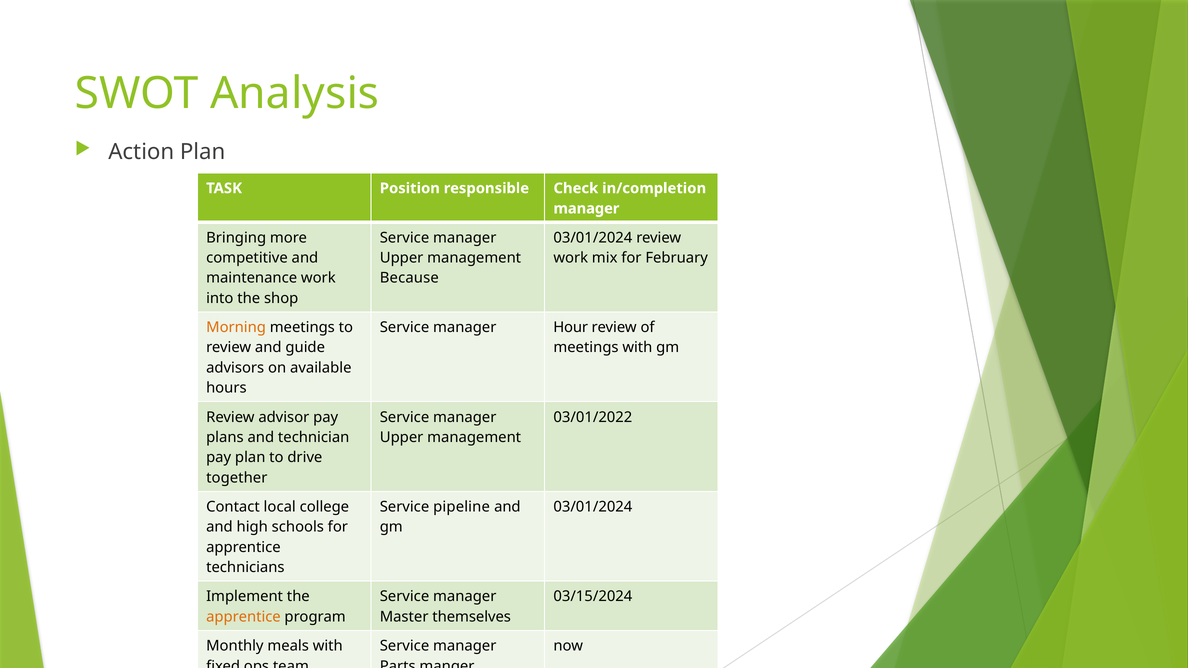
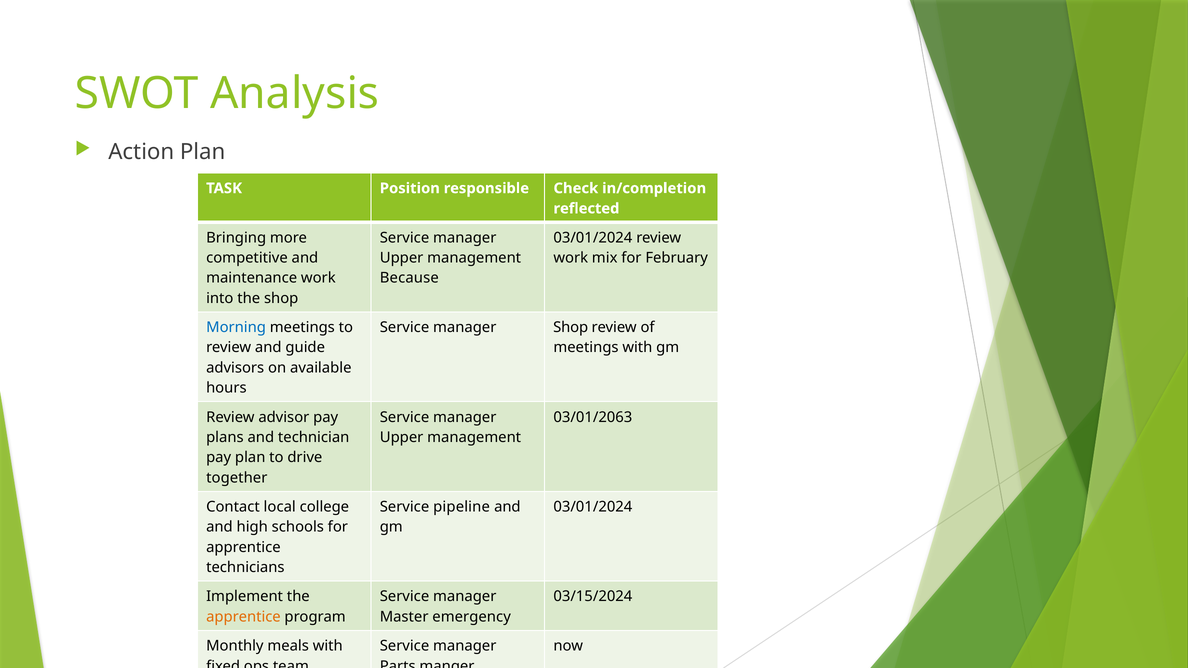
manager at (586, 209): manager -> reflected
Morning colour: orange -> blue
manager Hour: Hour -> Shop
03/01/2022: 03/01/2022 -> 03/01/2063
themselves: themselves -> emergency
